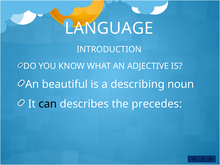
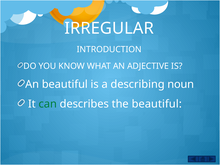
LANGUAGE: LANGUAGE -> IRREGULAR
can colour: black -> green
the precedes: precedes -> beautiful
